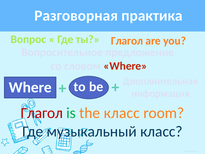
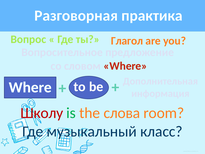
Глагол at (42, 113): Глагол -> Школу
the класс: класс -> слова
